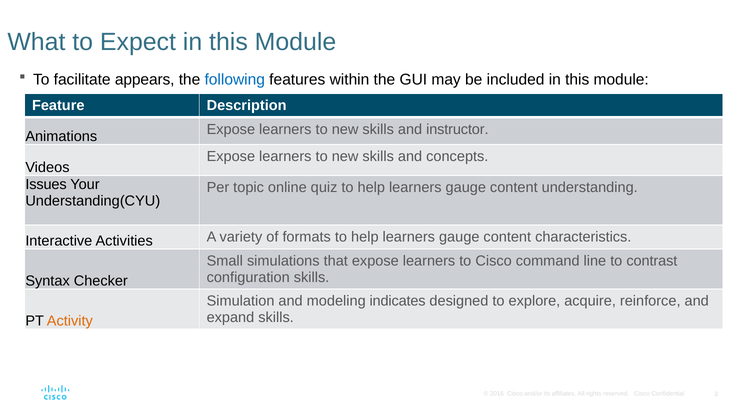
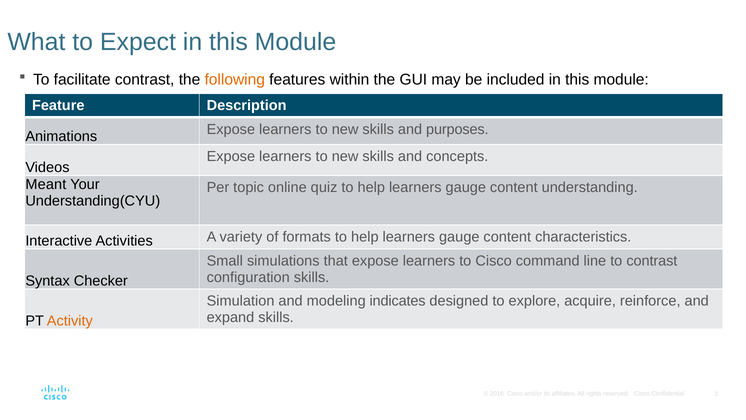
facilitate appears: appears -> contrast
following colour: blue -> orange
instructor: instructor -> purposes
Issues: Issues -> Meant
